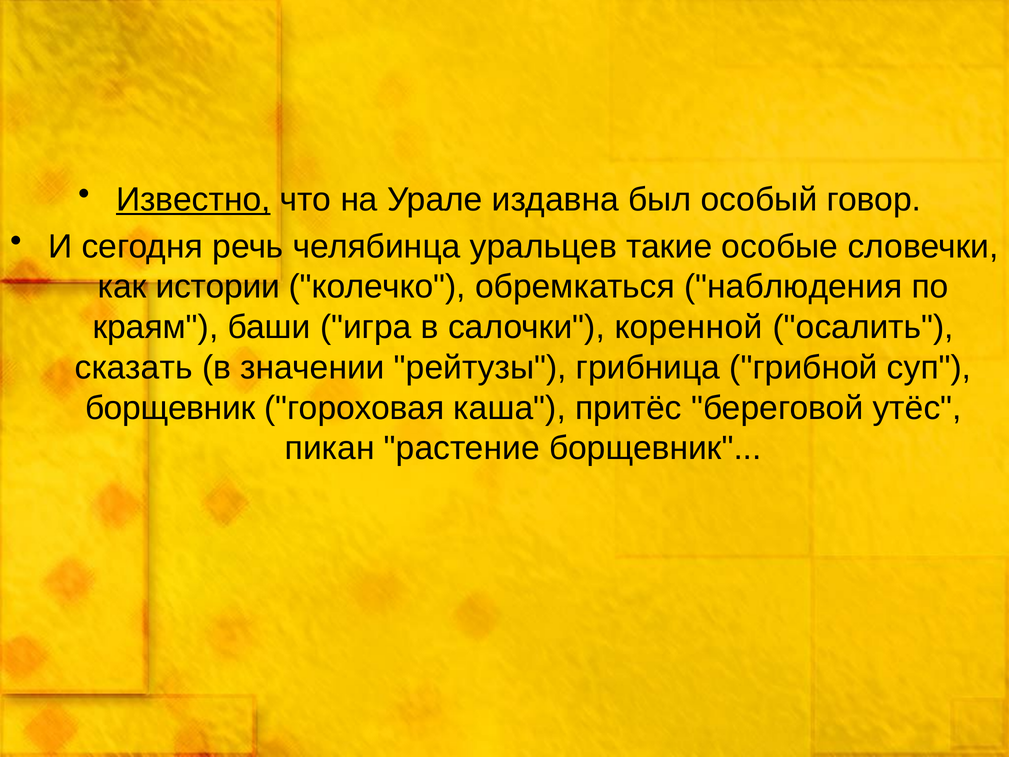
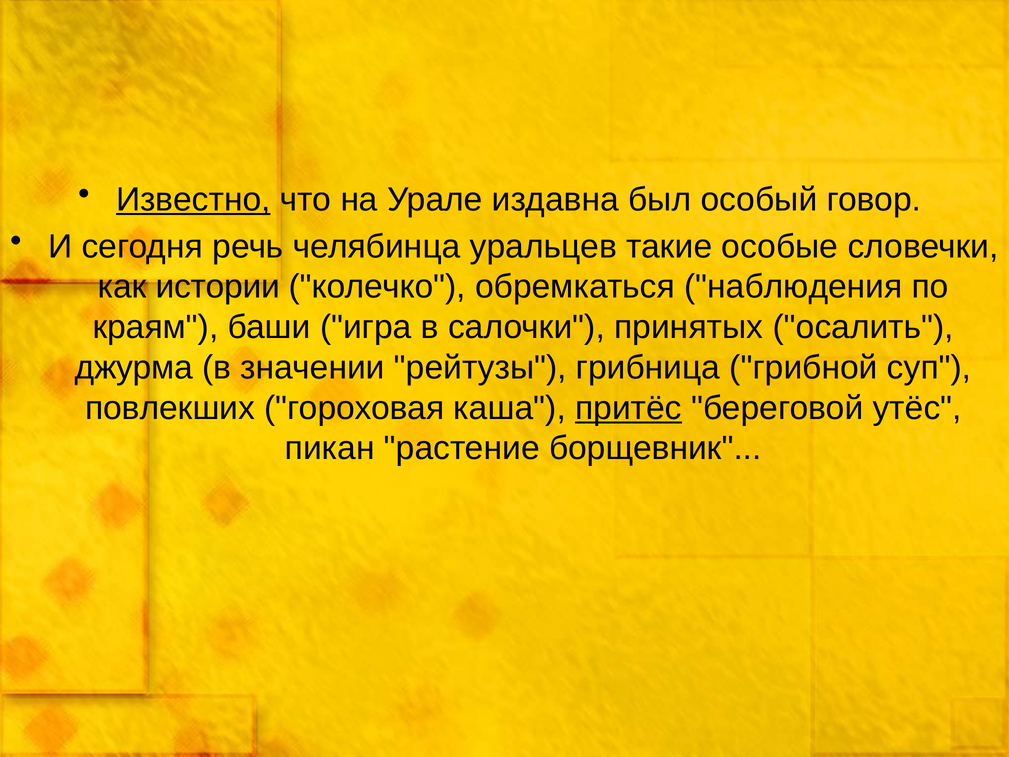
коренной: коренной -> принятых
сказать: сказать -> джурма
борщевник at (170, 408): борщевник -> повлекших
притёс underline: none -> present
